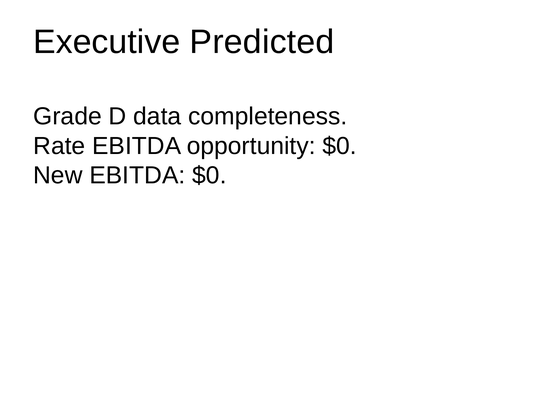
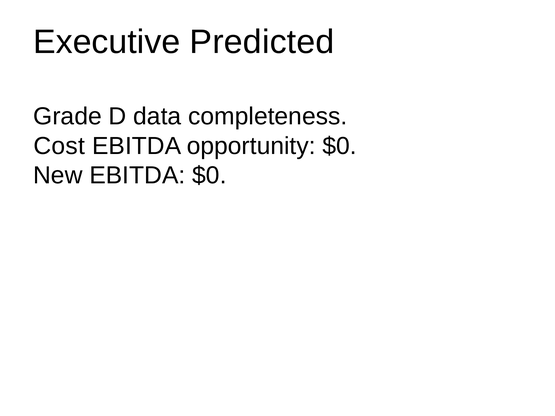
Rate: Rate -> Cost
